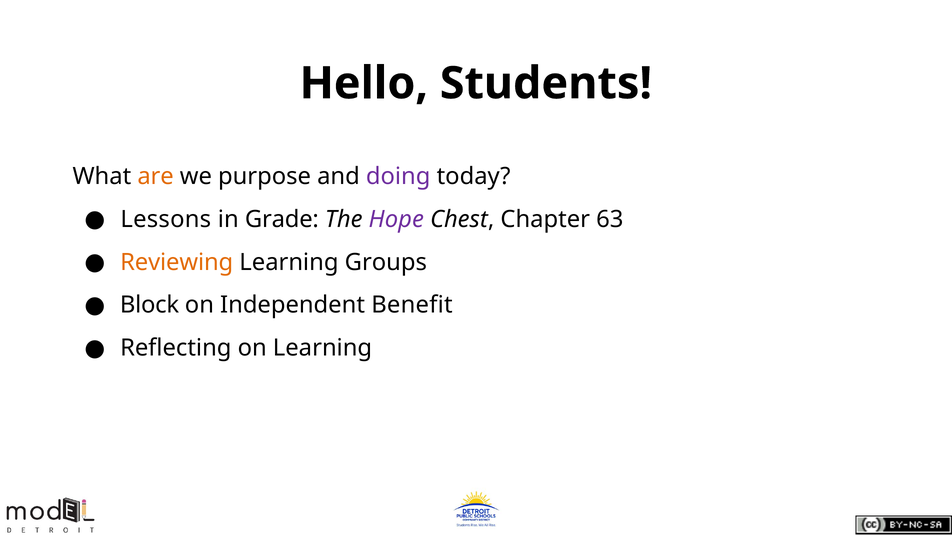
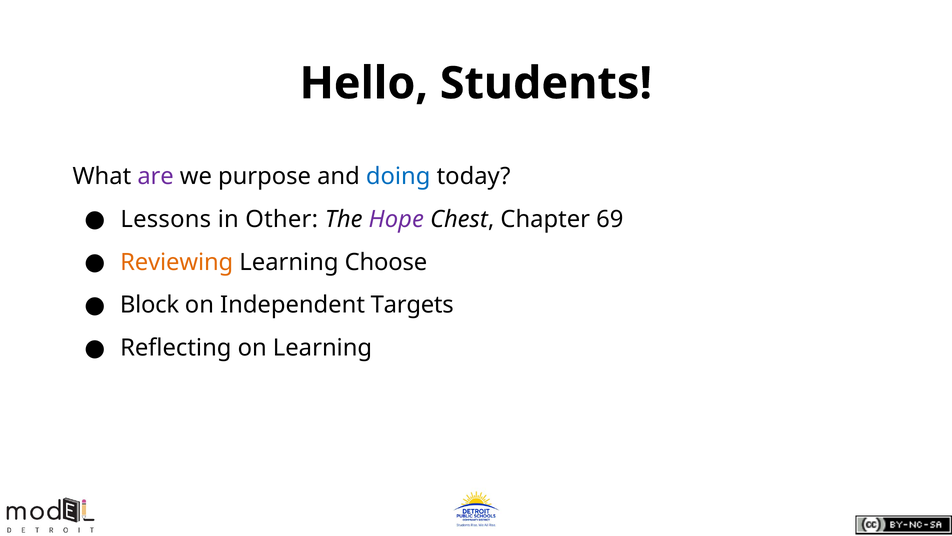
are colour: orange -> purple
doing colour: purple -> blue
Grade: Grade -> Other
63: 63 -> 69
Groups: Groups -> Choose
Benefit: Benefit -> Targets
